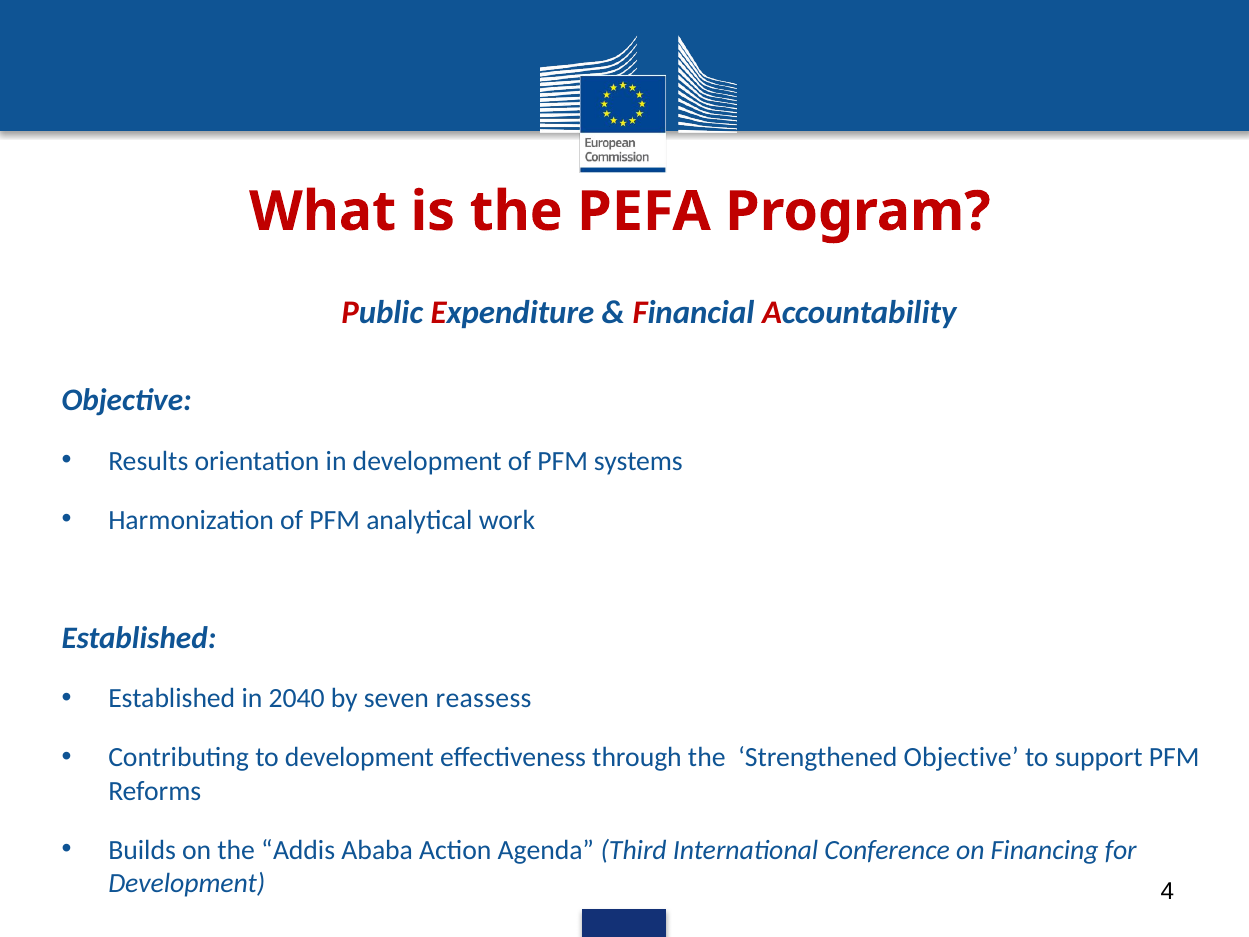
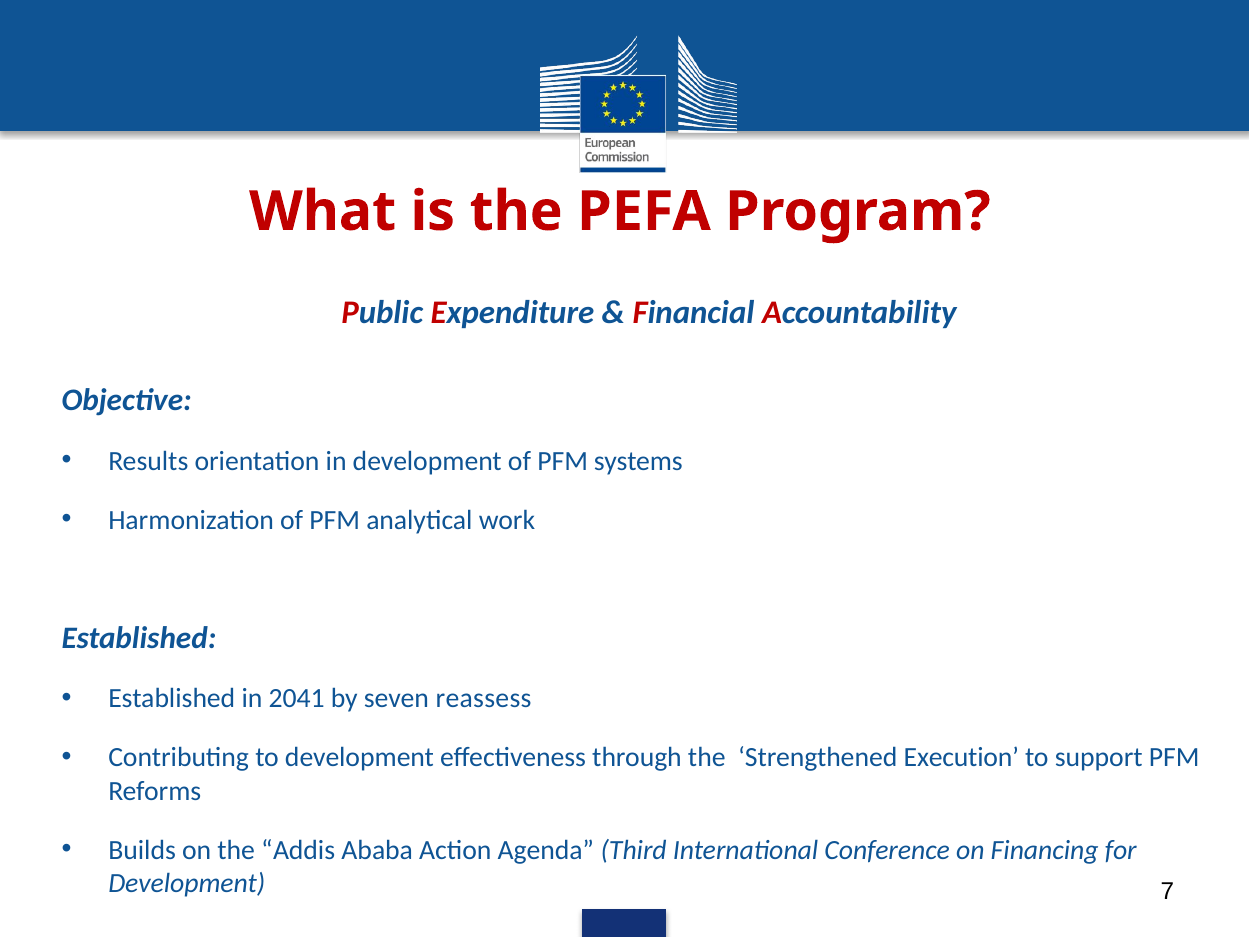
2040: 2040 -> 2041
Strengthened Objective: Objective -> Execution
4: 4 -> 7
